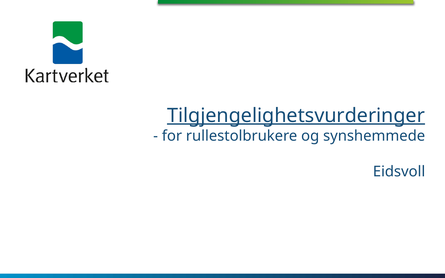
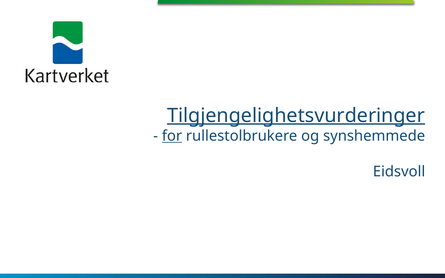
for underline: none -> present
